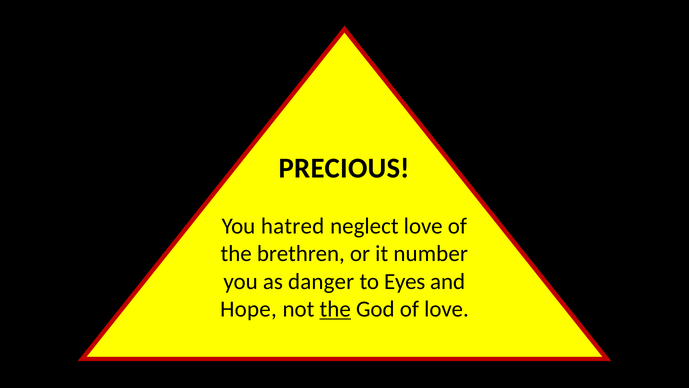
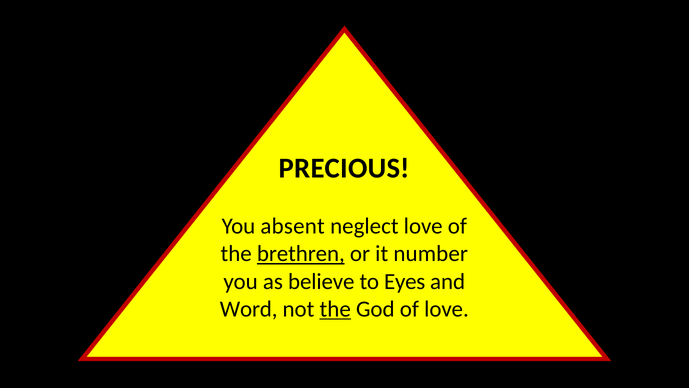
hatred: hatred -> absent
brethren underline: none -> present
danger: danger -> believe
Hope: Hope -> Word
